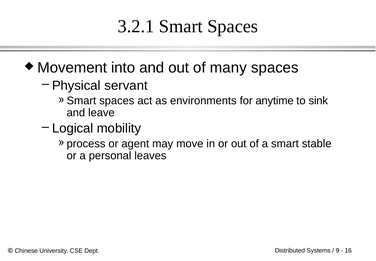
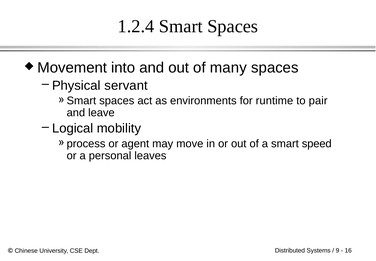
3.2.1: 3.2.1 -> 1.2.4
anytime: anytime -> runtime
sink: sink -> pair
stable: stable -> speed
